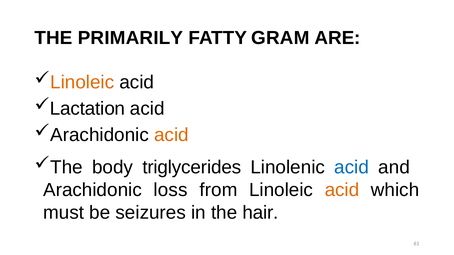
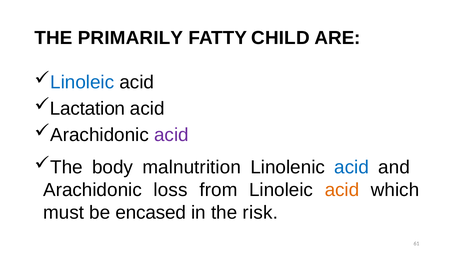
GRAM: GRAM -> CHILD
Linoleic at (82, 82) colour: orange -> blue
acid at (171, 135) colour: orange -> purple
triglycerides: triglycerides -> malnutrition
seizures: seizures -> encased
hair: hair -> risk
